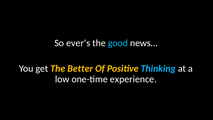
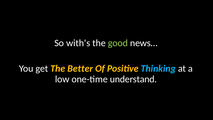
ever's: ever's -> with's
good colour: light blue -> light green
experience: experience -> understand
